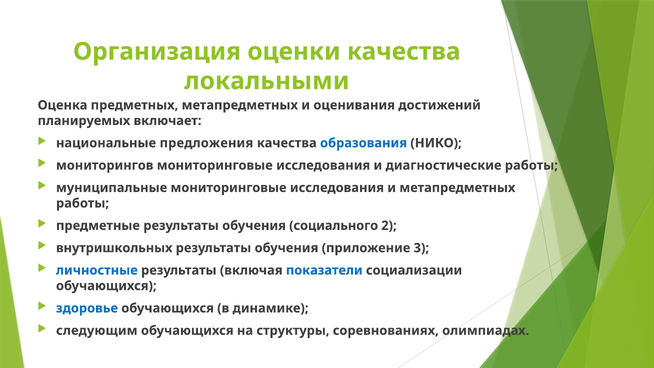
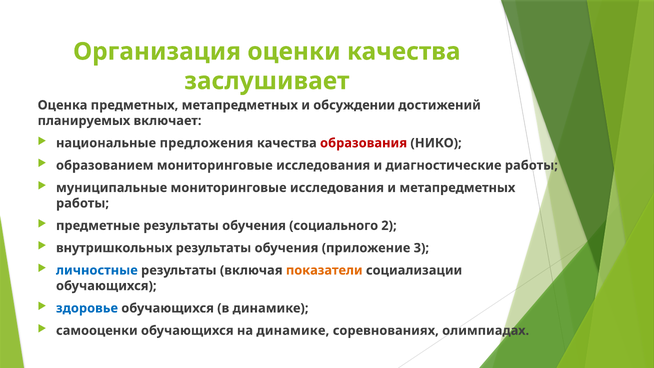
локальными: локальными -> заслушивает
оценивания: оценивания -> обсуждении
образования colour: blue -> red
мониторингов: мониторингов -> образованием
показатели colour: blue -> orange
следующим: следующим -> самооценки
на структуры: структуры -> динамике
